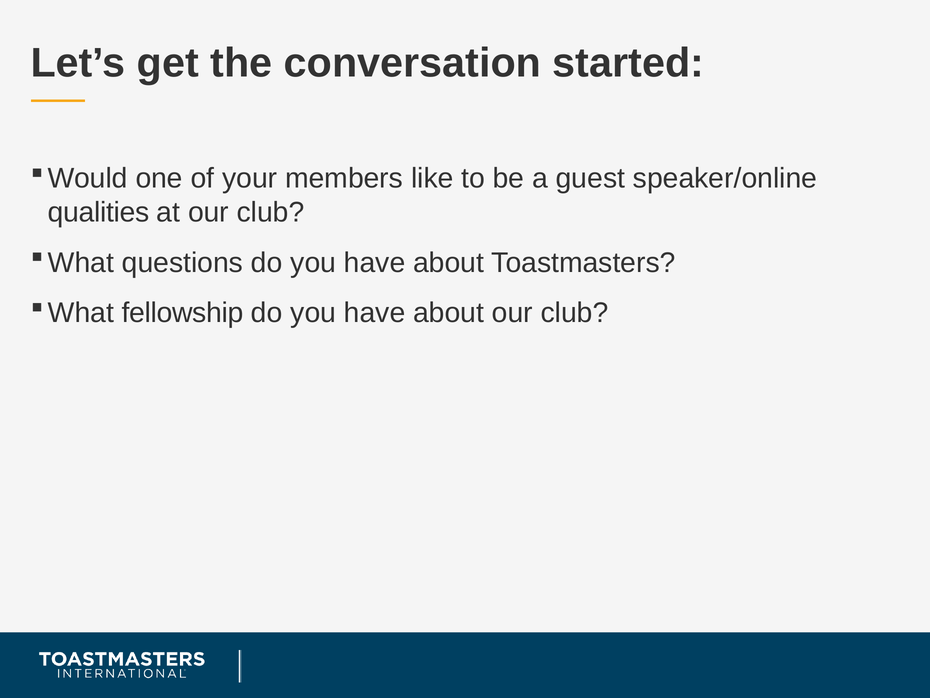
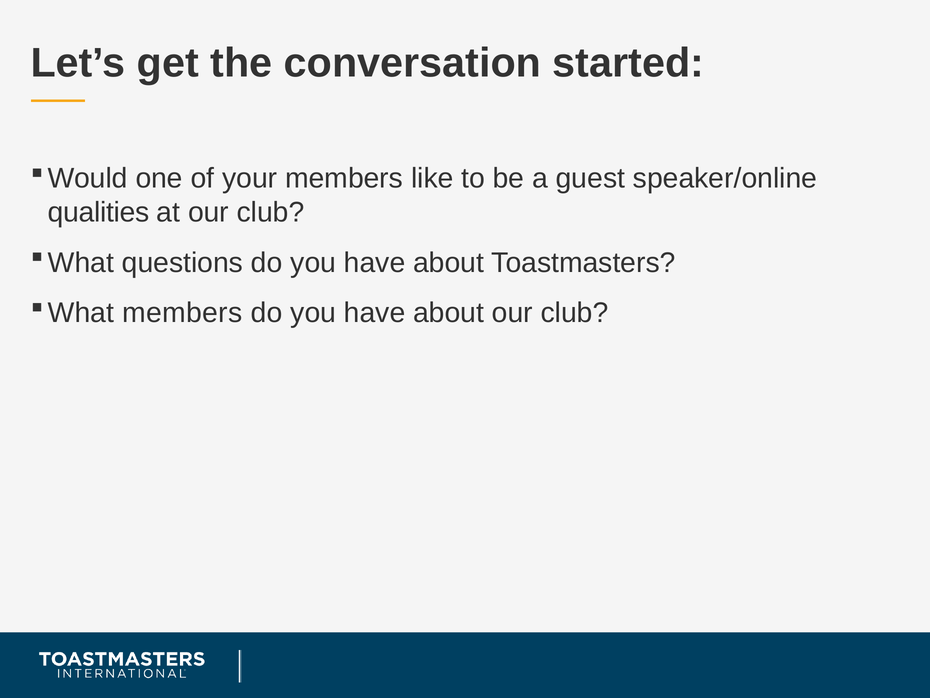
fellowship at (183, 313): fellowship -> members
